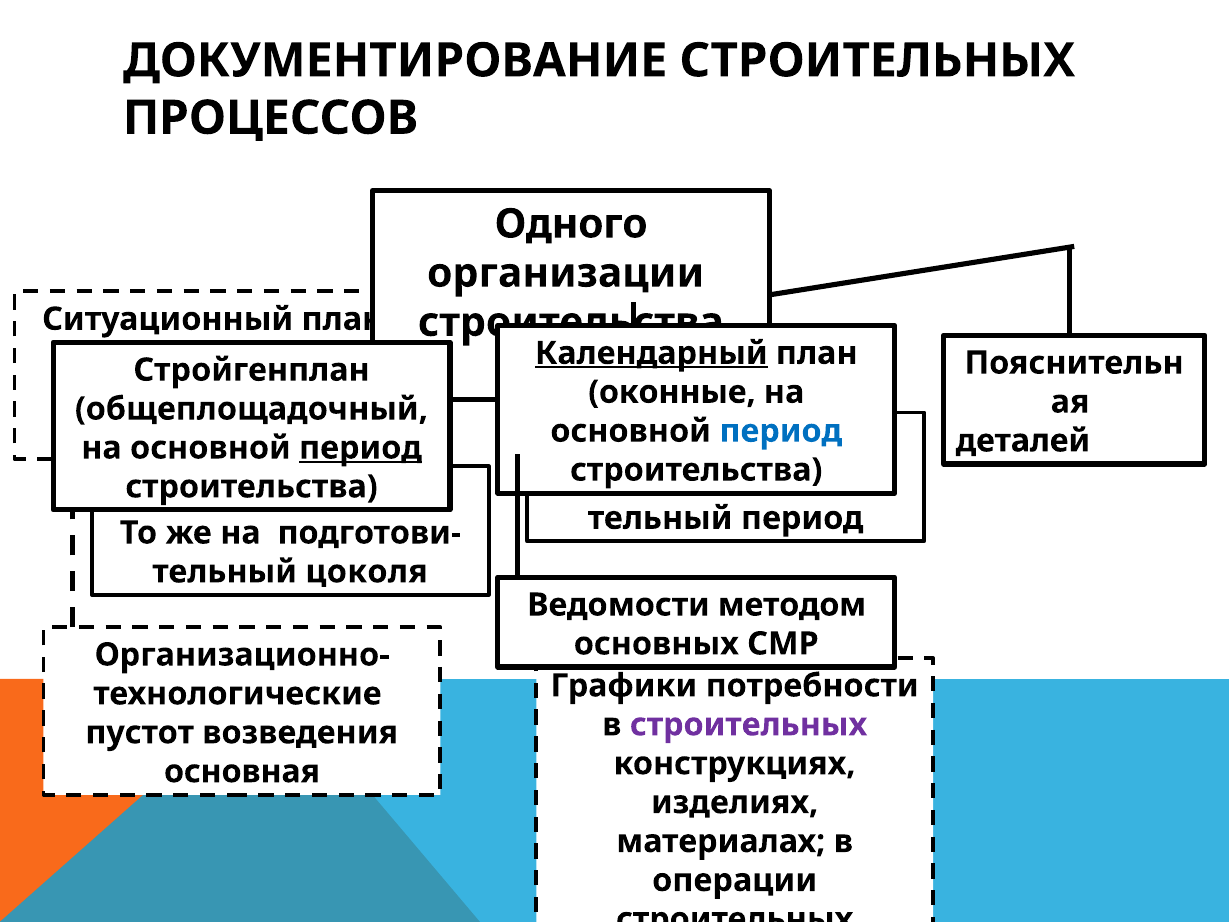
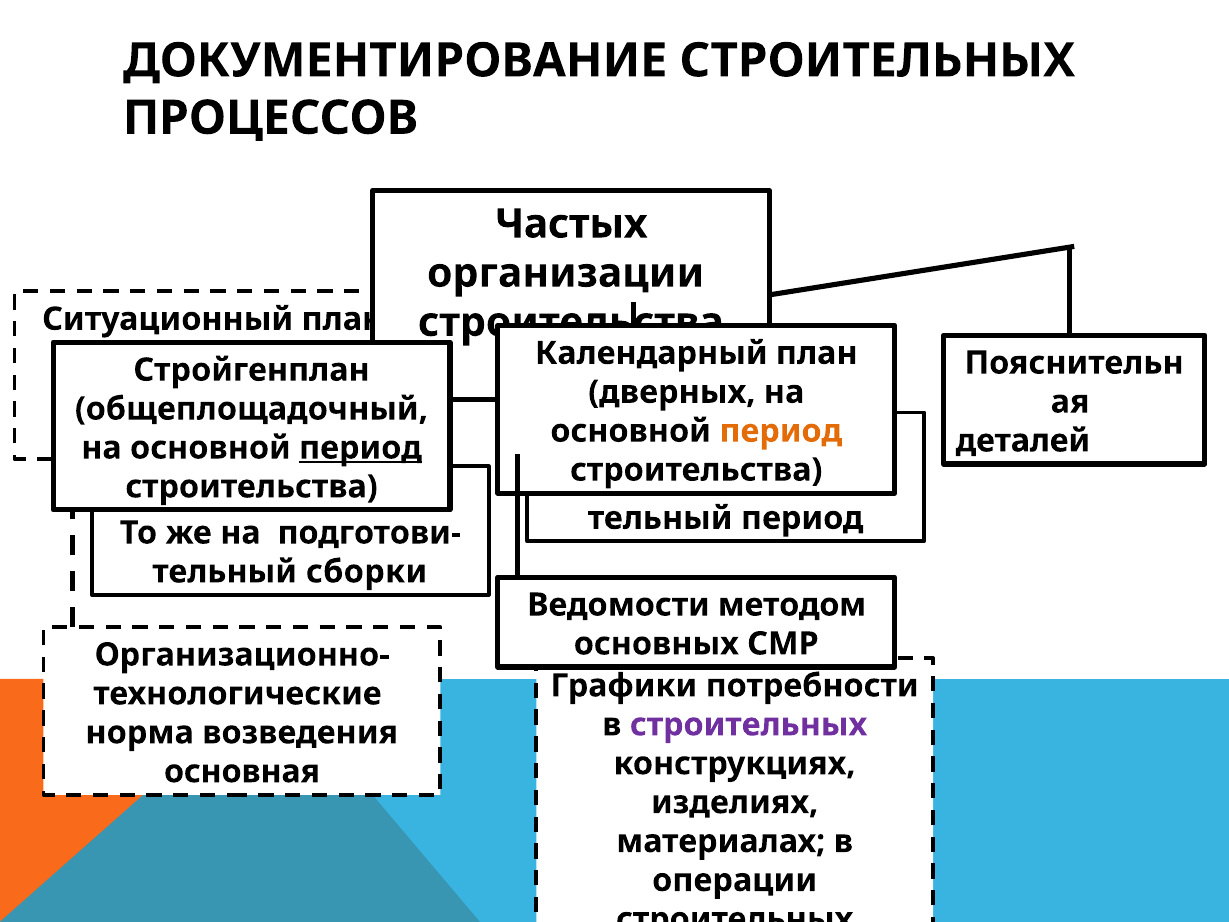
Одного: Одного -> Частых
Календарный underline: present -> none
оконные: оконные -> дверных
период at (781, 431) colour: blue -> orange
цоколя: цоколя -> сборки
пустот: пустот -> норма
